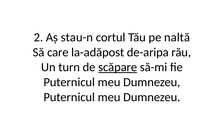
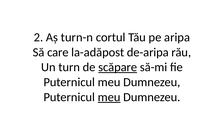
stau-n: stau-n -> turn-n
naltă: naltă -> aripa
meu at (109, 97) underline: none -> present
